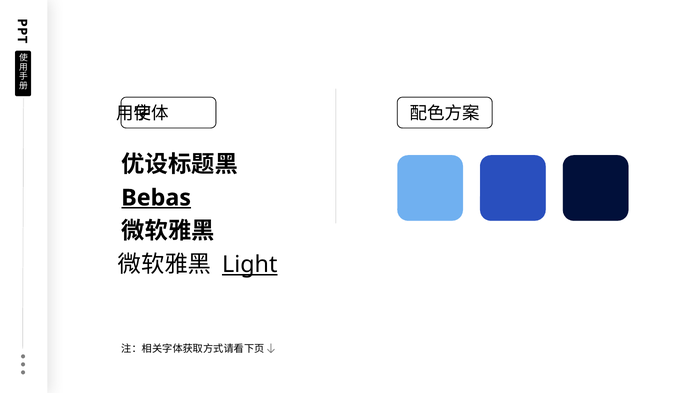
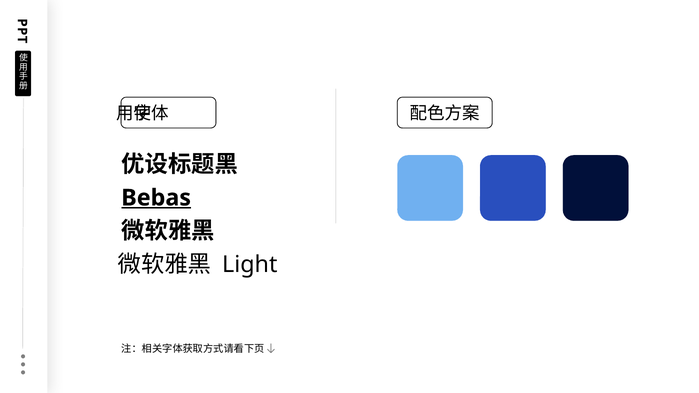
Light underline: present -> none
